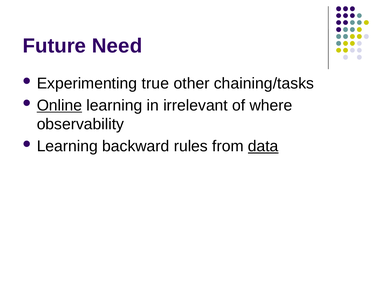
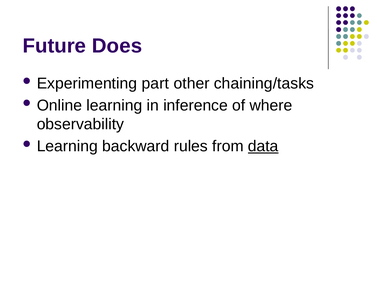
Need: Need -> Does
true: true -> part
Online underline: present -> none
irrelevant: irrelevant -> inference
